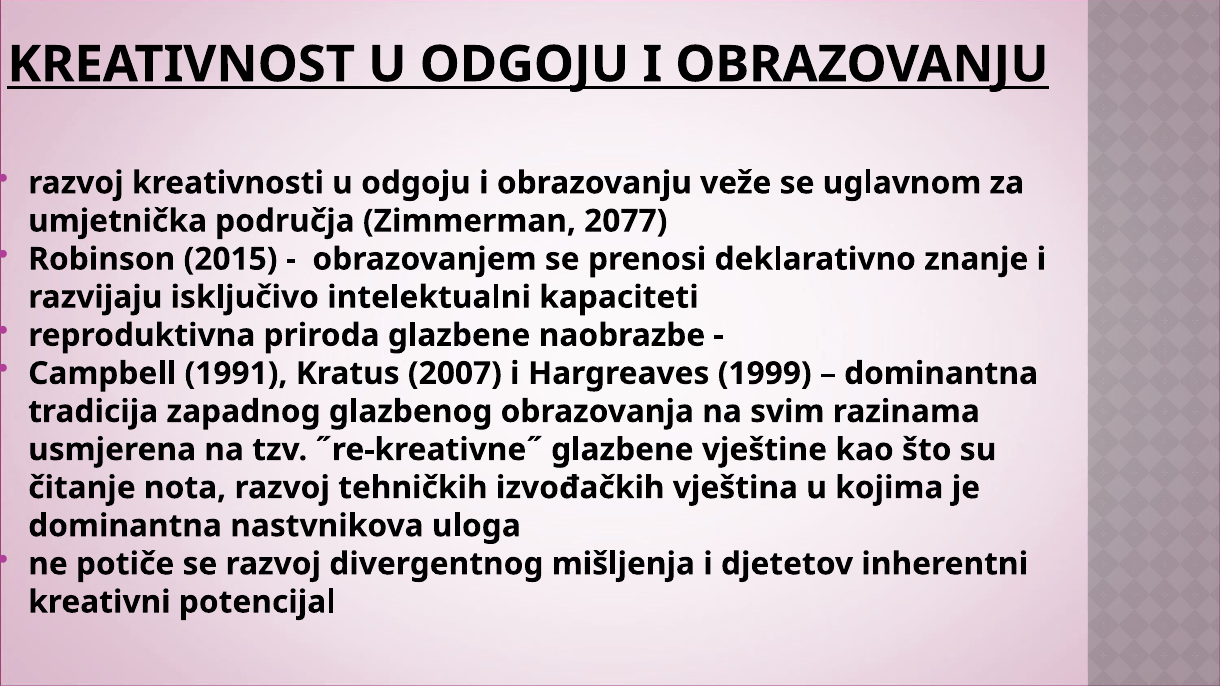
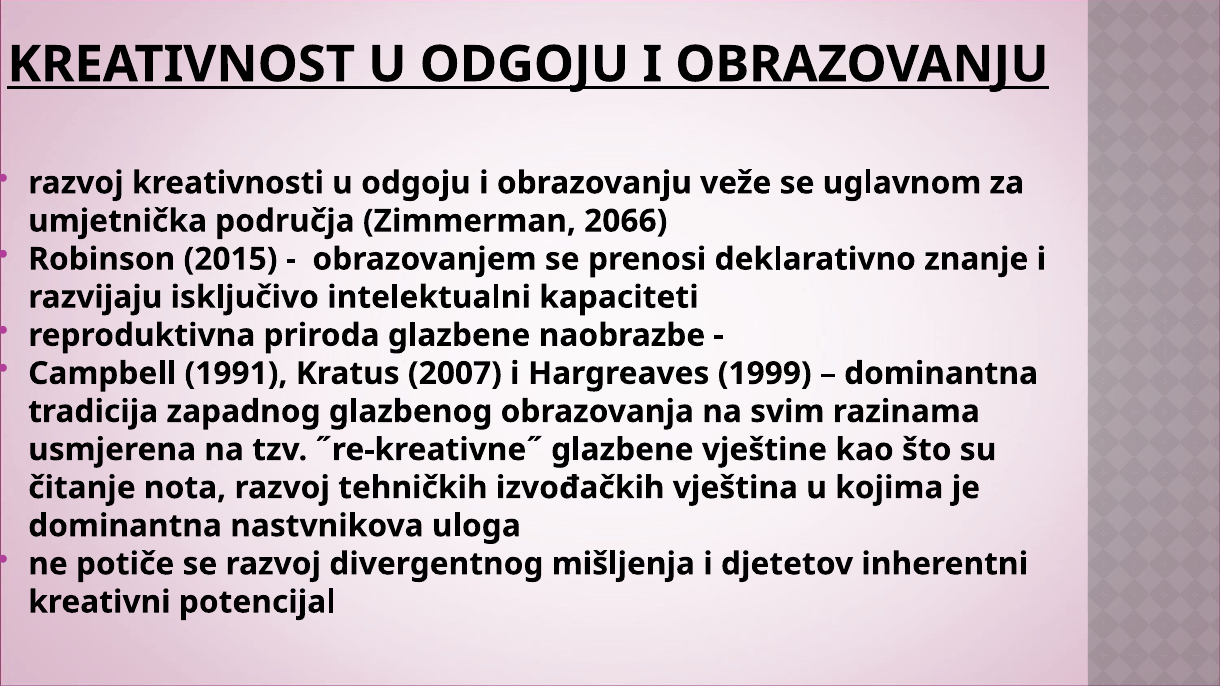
2077: 2077 -> 2066
